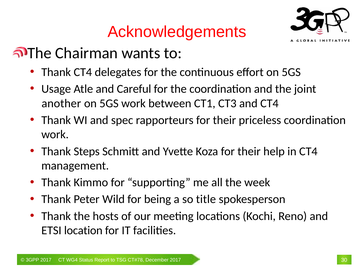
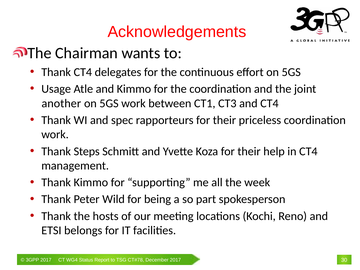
and Careful: Careful -> Kimmo
title: title -> part
location: location -> belongs
